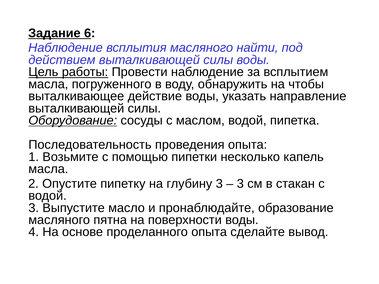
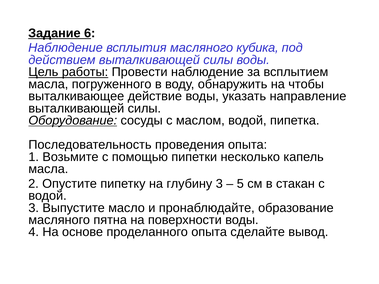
найти: найти -> кубика
3 at (240, 184): 3 -> 5
